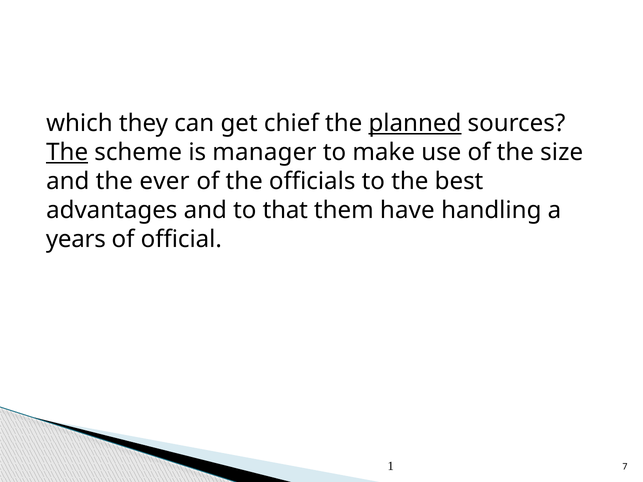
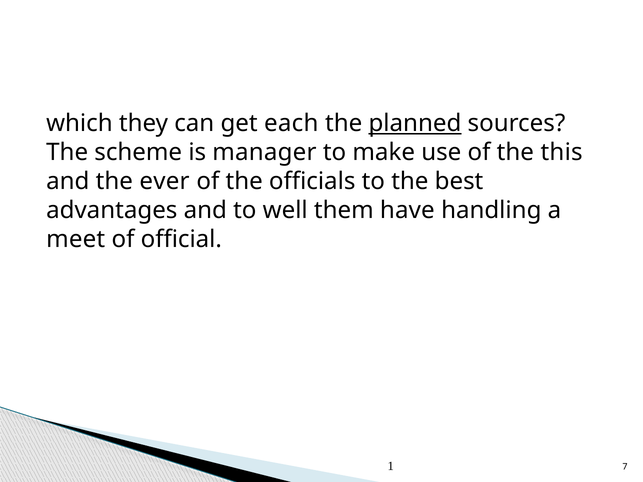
chief: chief -> each
The at (67, 152) underline: present -> none
size: size -> this
that: that -> well
years: years -> meet
